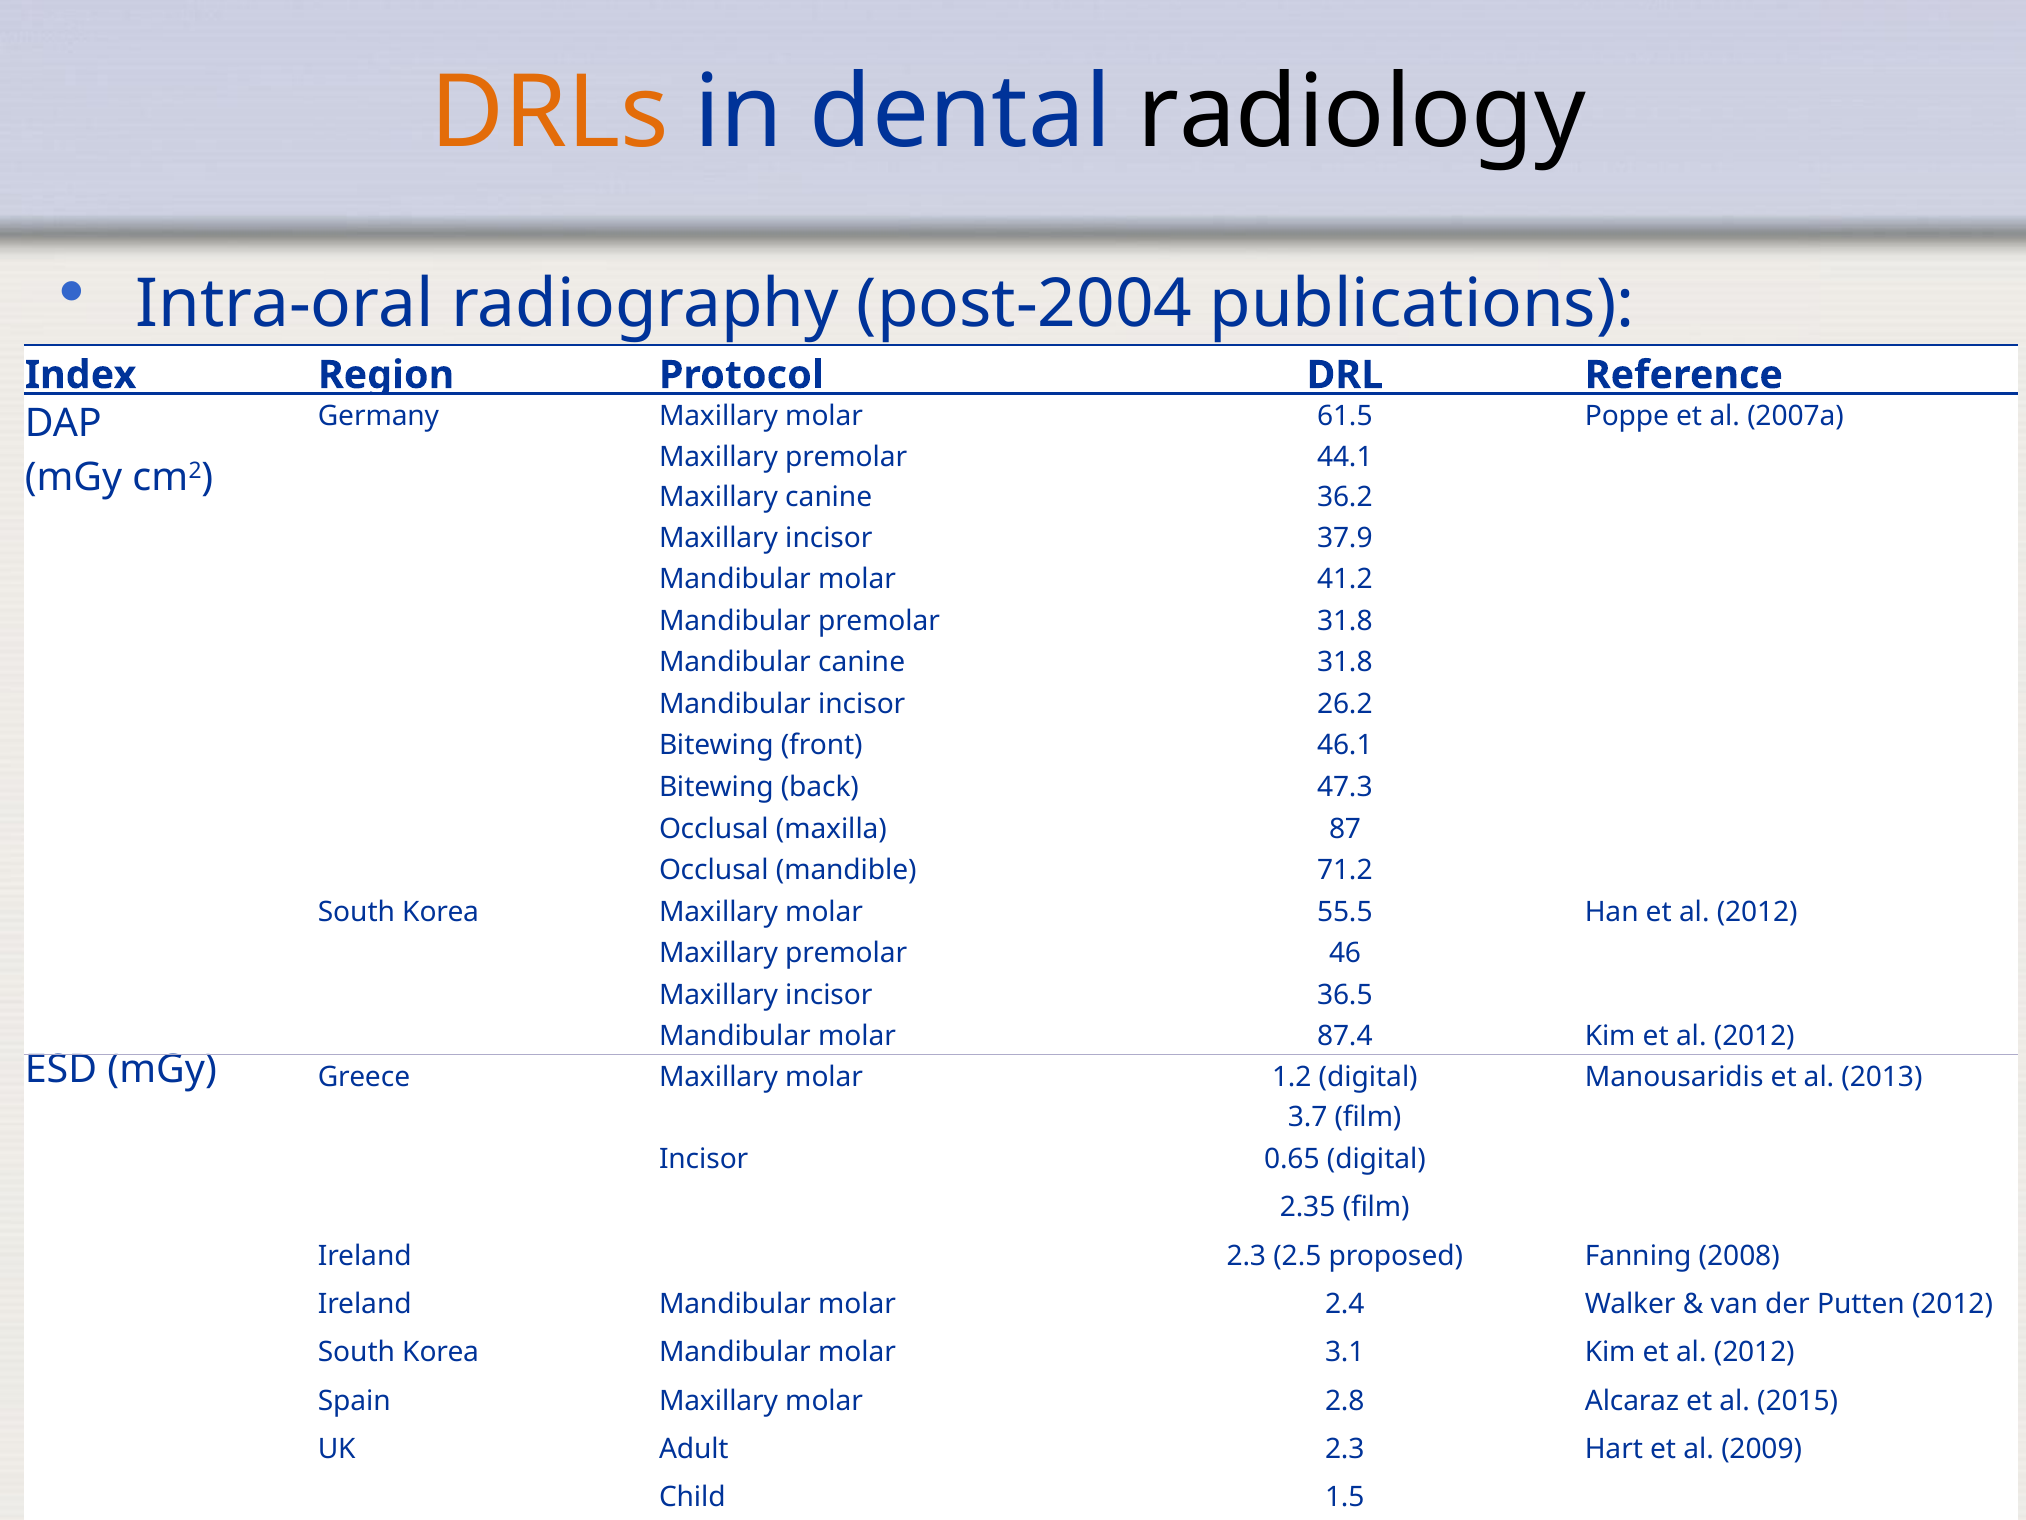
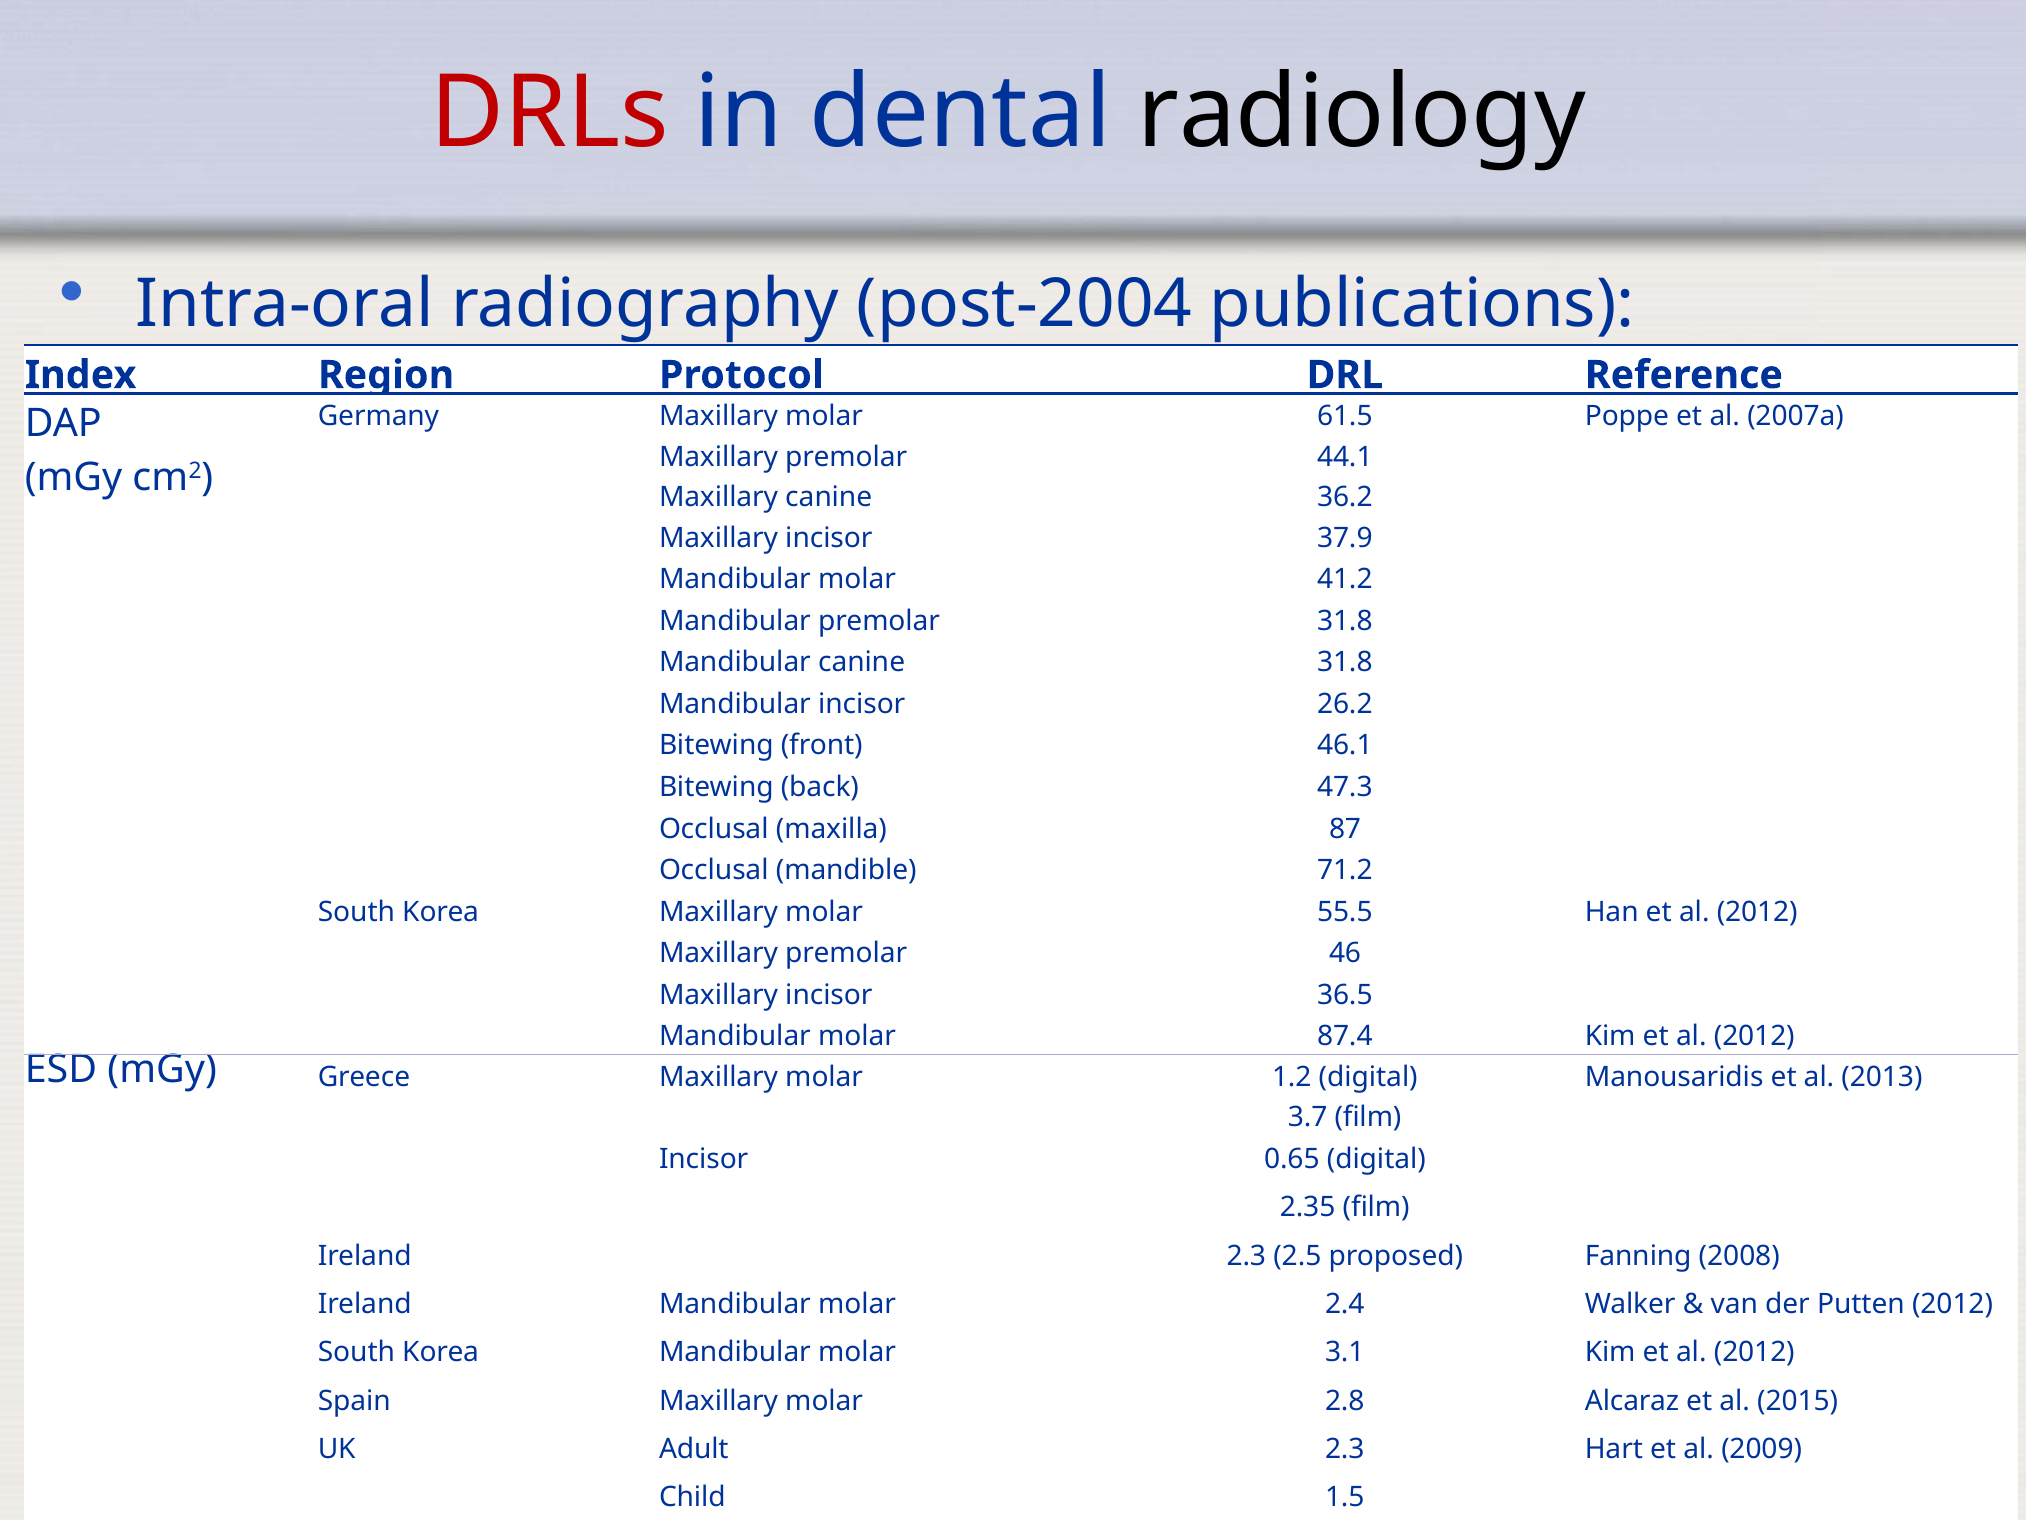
DRLs colour: orange -> red
